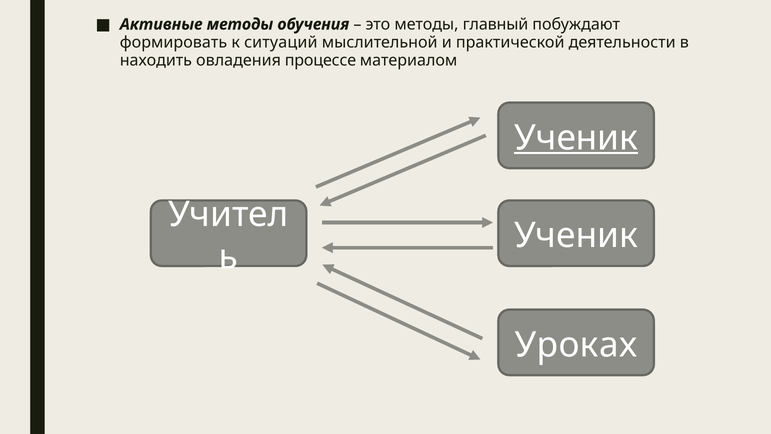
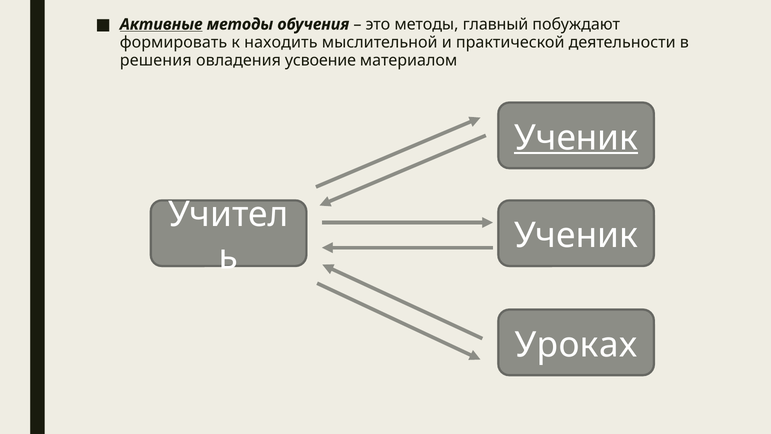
Активные underline: none -> present
ситуаций: ситуаций -> находить
находить: находить -> решения
процессе: процессе -> усвоение
